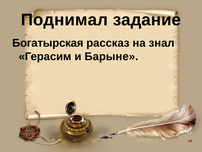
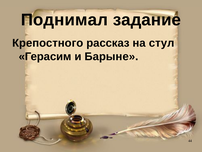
Богатырская: Богатырская -> Крепостного
знал: знал -> стул
